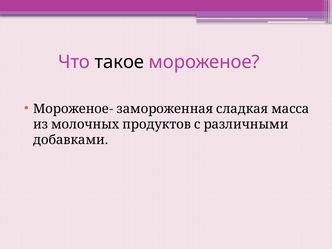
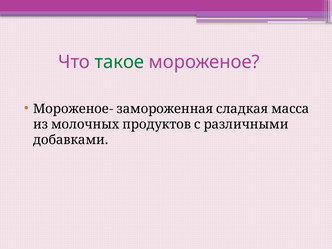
такое colour: black -> green
